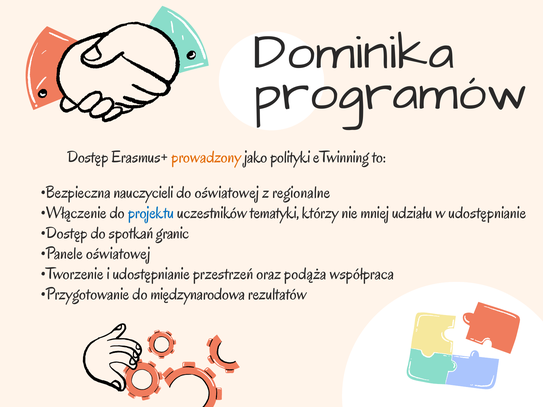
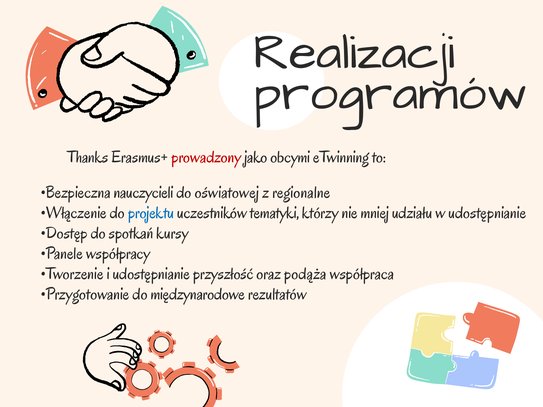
Dominika: Dominika -> Realizacji
Dostęp at (88, 157): Dostęp -> Thanks
prowadzony colour: orange -> red
polityki: polityki -> obcymi
granic: granic -> kursy
Panele oświatowej: oświatowej -> współpracy
przestrzeń: przestrzeń -> przyszłość
międzynarodowa: międzynarodowa -> międzynarodowe
